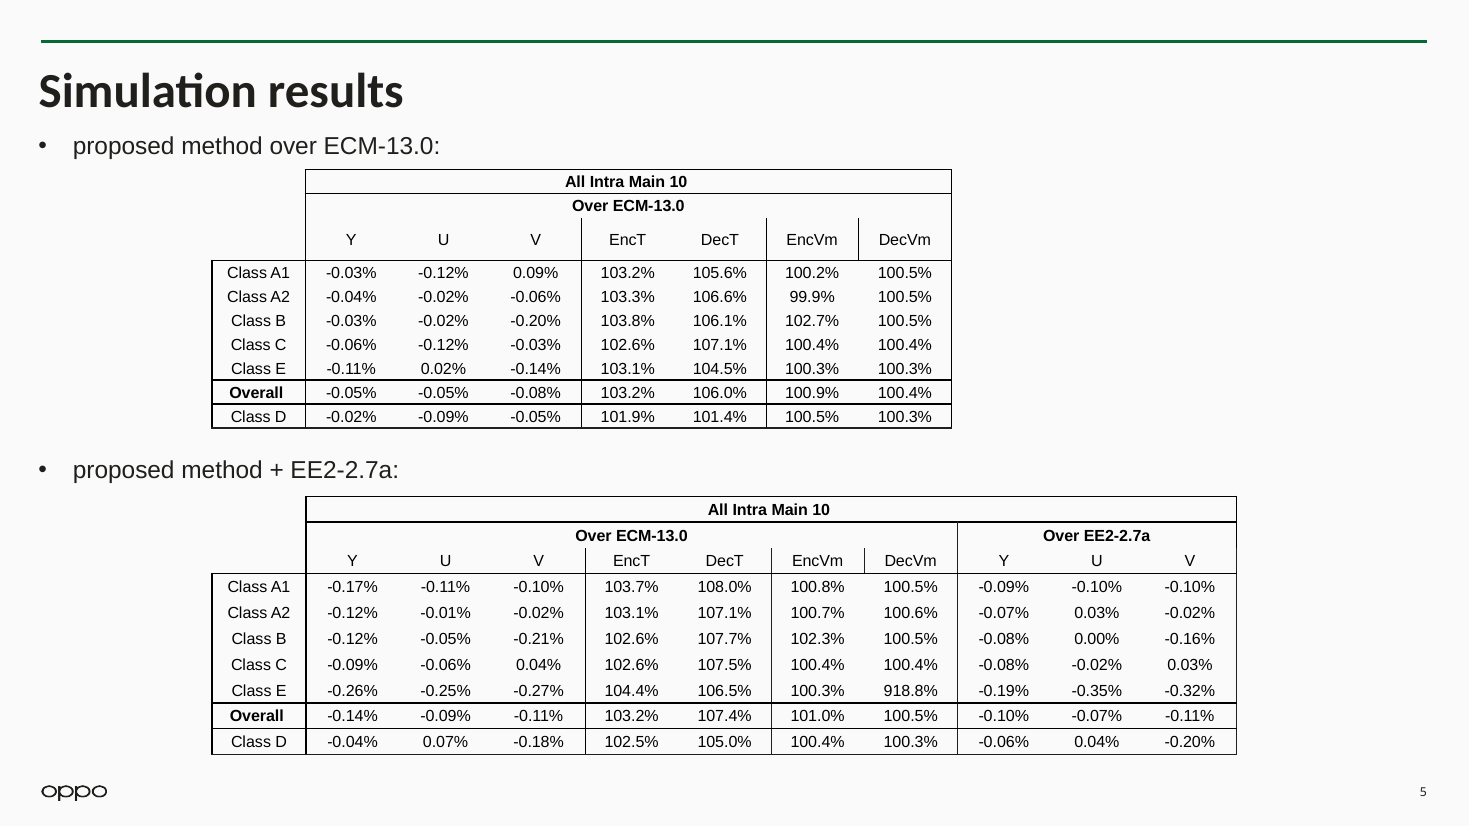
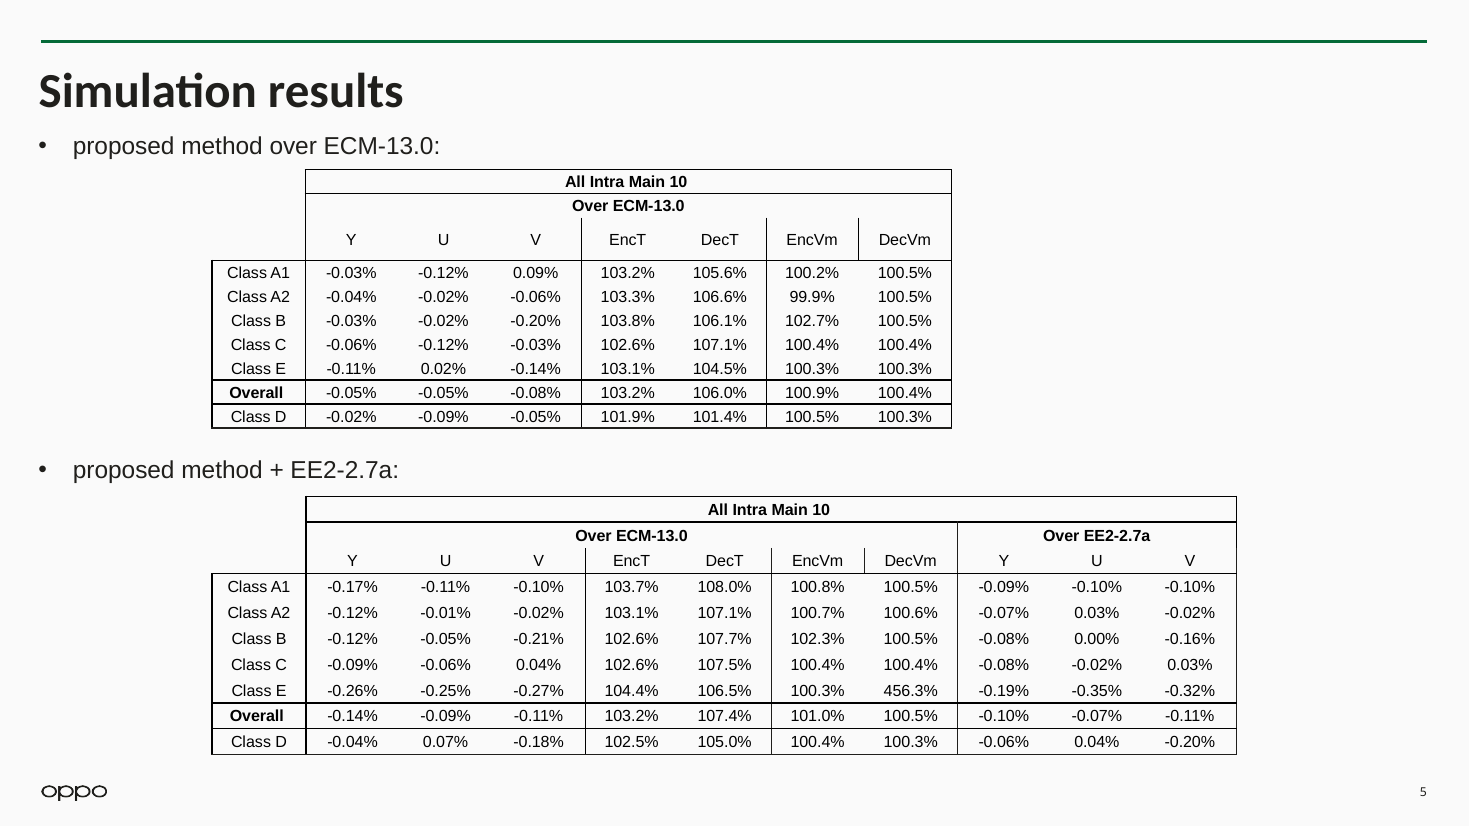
918.8%: 918.8% -> 456.3%
